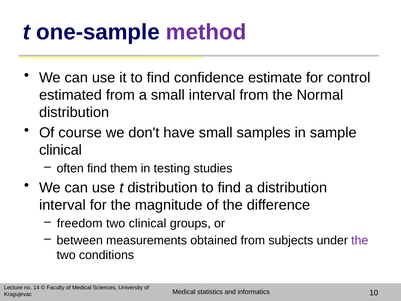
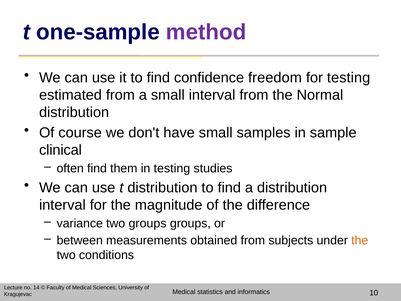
estimate: estimate -> freedom
for control: control -> testing
freedom: freedom -> variance
two clinical: clinical -> groups
the at (360, 240) colour: purple -> orange
